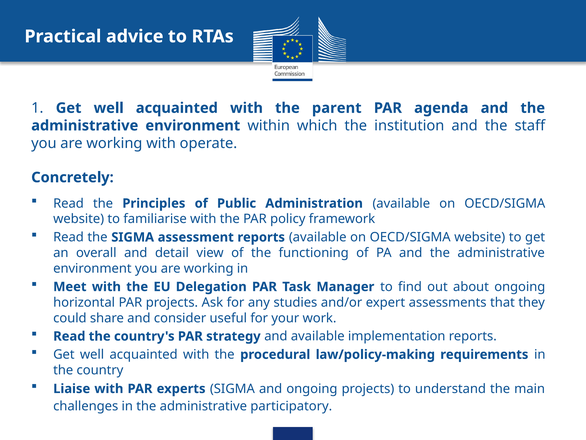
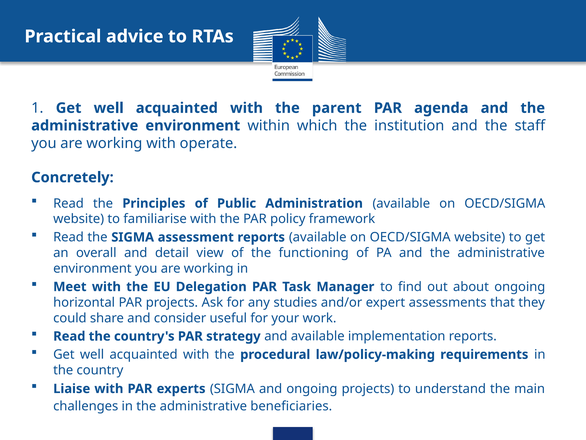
participatory: participatory -> beneficiaries
